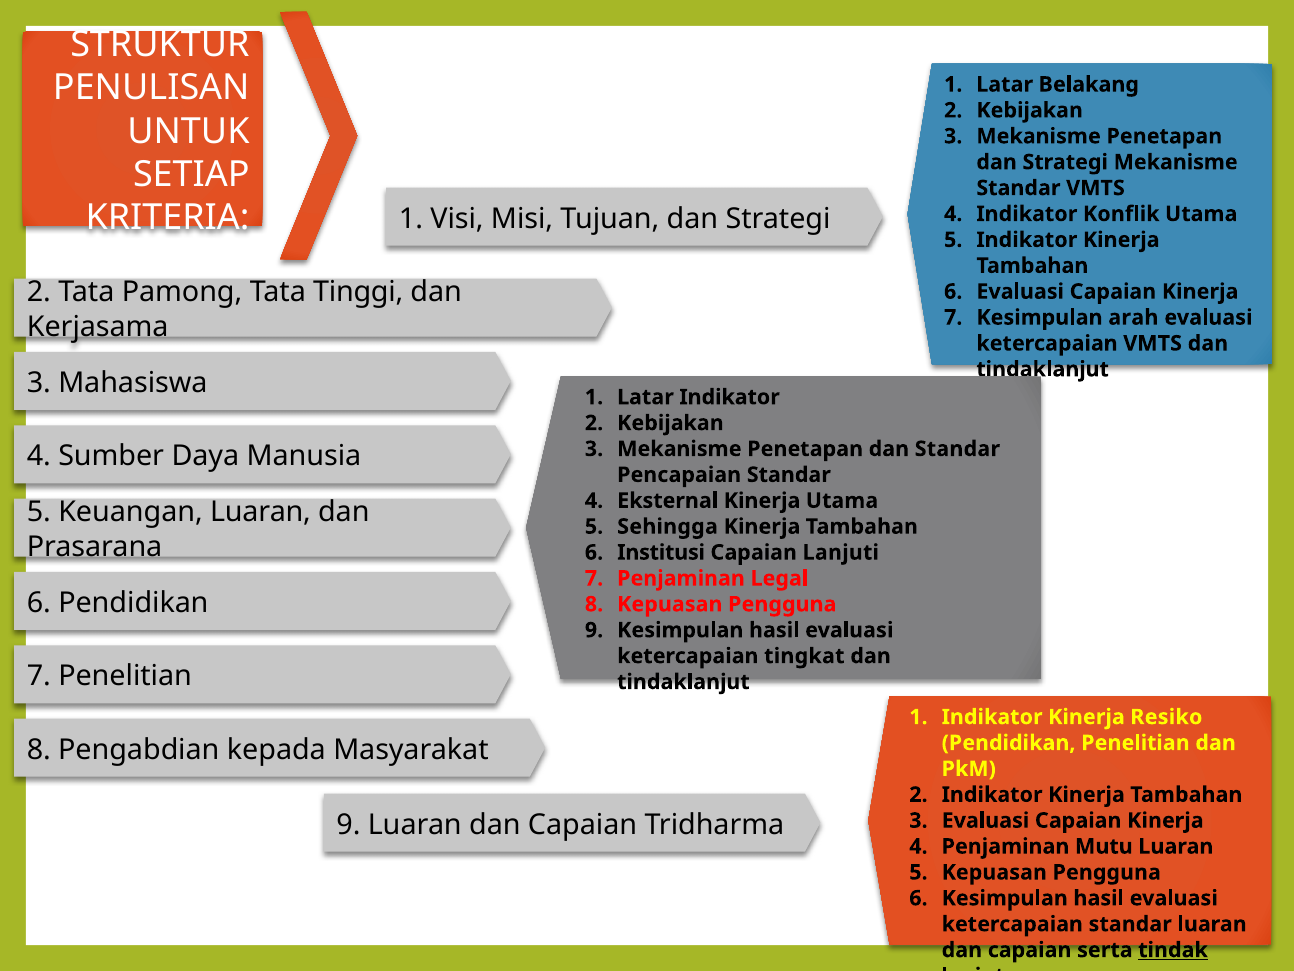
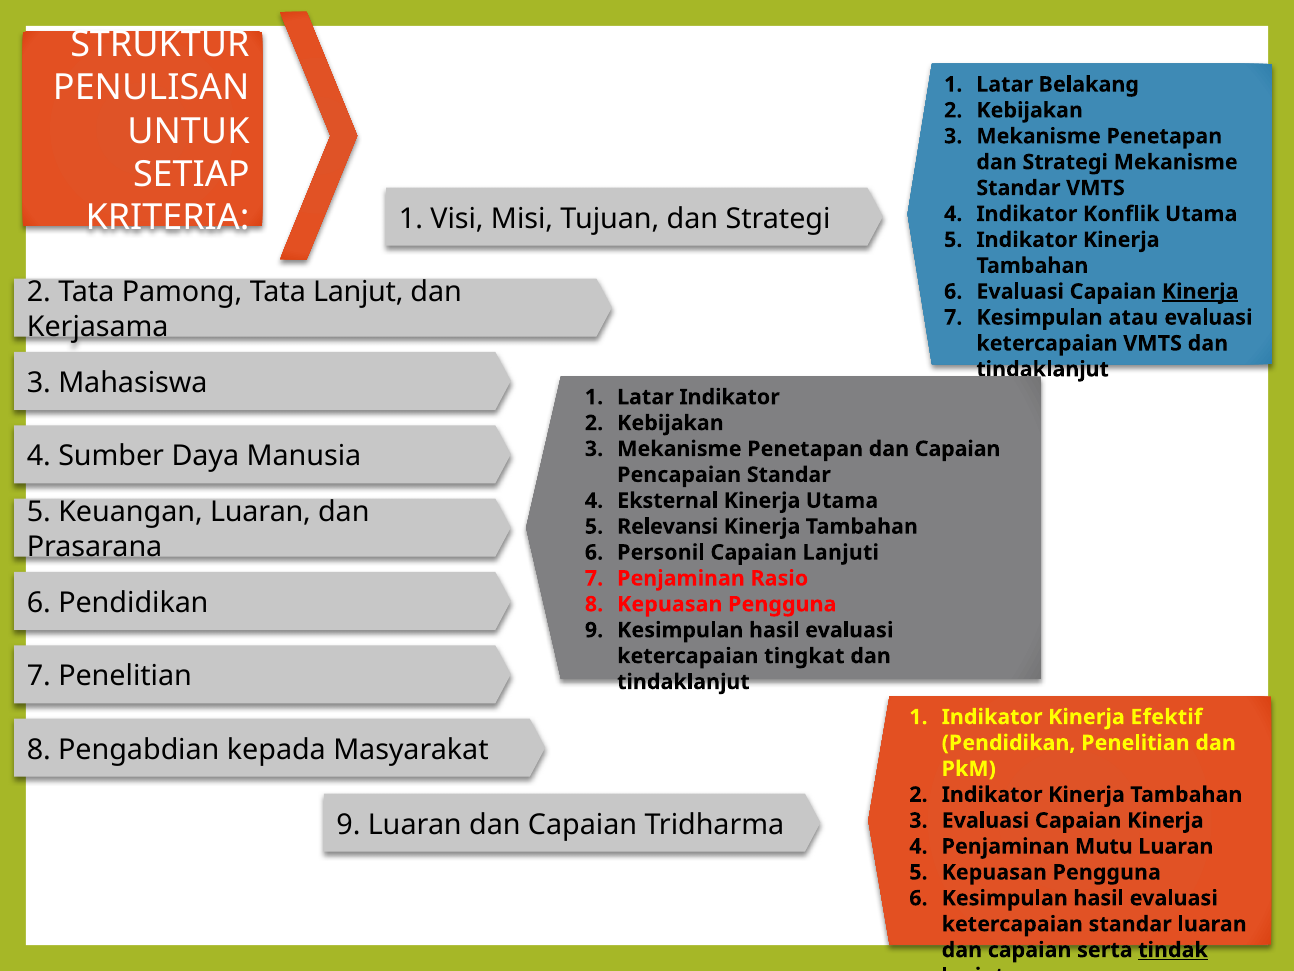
Tata Tinggi: Tinggi -> Lanjut
Kinerja at (1200, 291) underline: none -> present
arah: arah -> atau
Penetapan dan Standar: Standar -> Capaian
Sehingga: Sehingga -> Relevansi
Institusi: Institusi -> Personil
Legal: Legal -> Rasio
Resiko: Resiko -> Efektif
